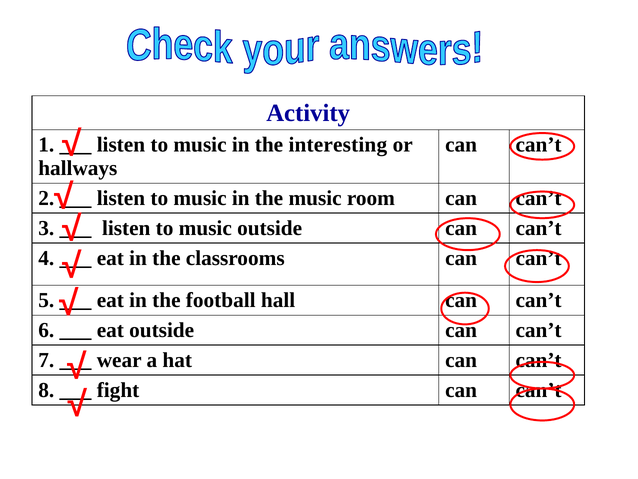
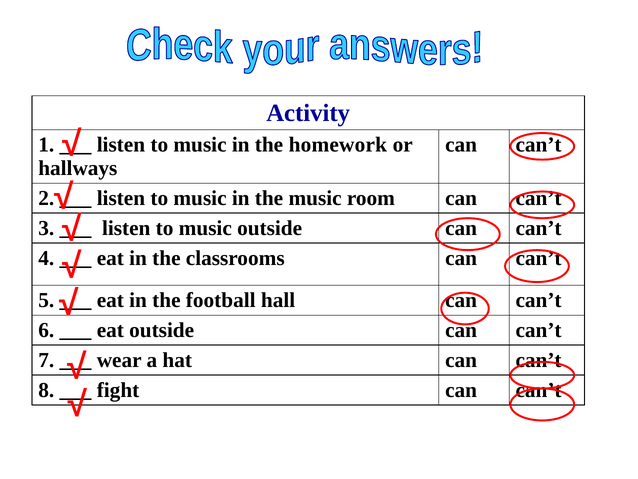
interesting: interesting -> homework
